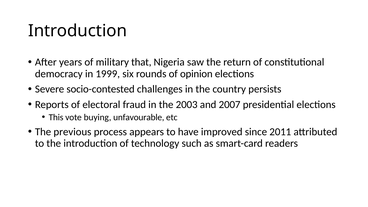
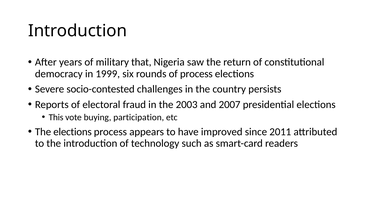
of opinion: opinion -> process
unfavourable: unfavourable -> participation
The previous: previous -> elections
